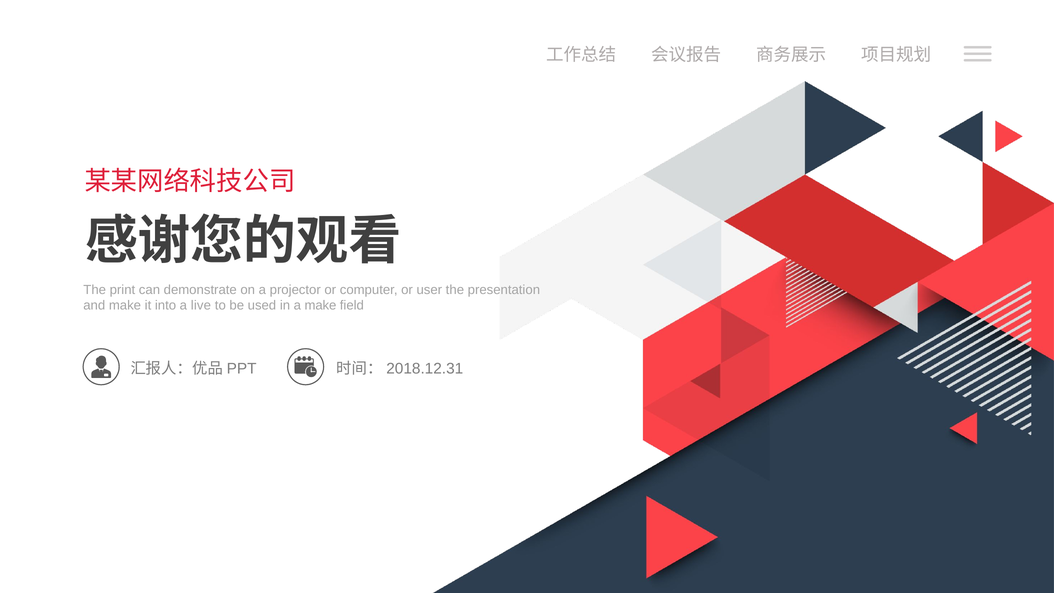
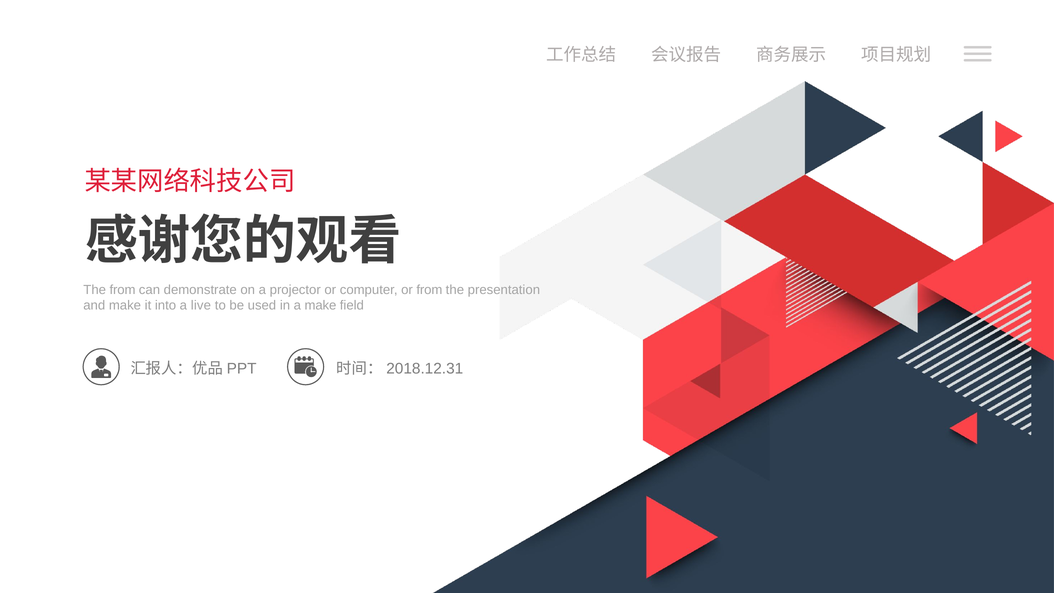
The print: print -> from
or user: user -> from
